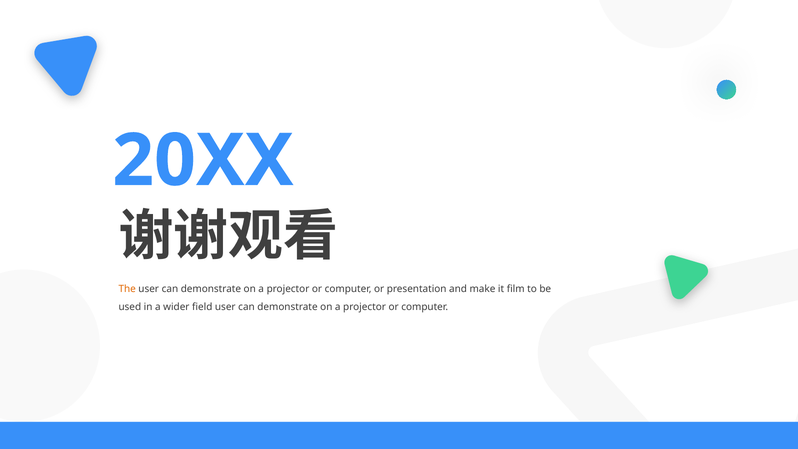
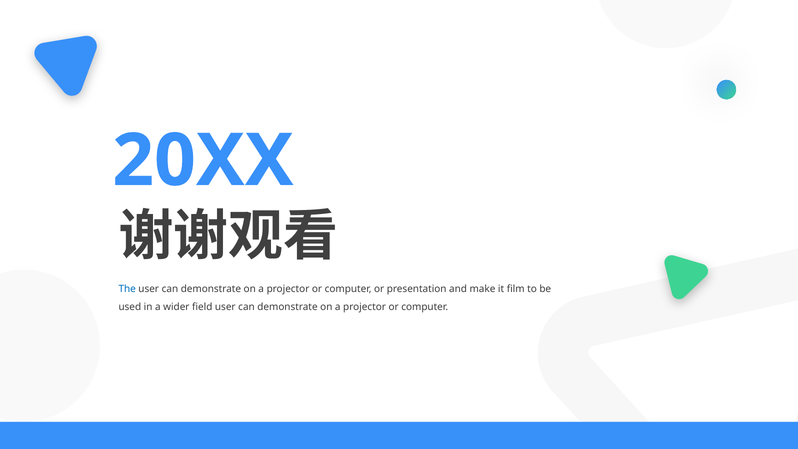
The colour: orange -> blue
